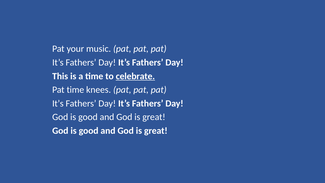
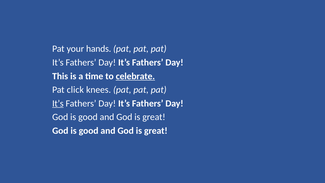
music: music -> hands
Pat time: time -> click
It’s at (58, 103) underline: none -> present
